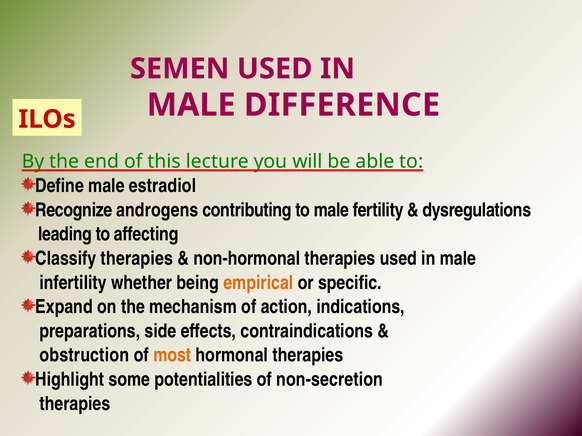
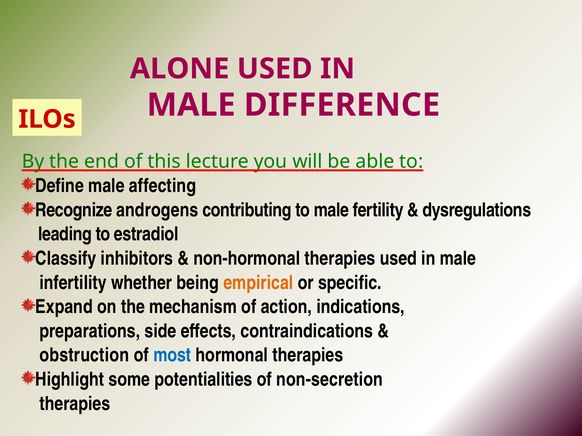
SEMEN: SEMEN -> ALONE
estradiol: estradiol -> affecting
affecting: affecting -> estradiol
Classify therapies: therapies -> inhibitors
most colour: orange -> blue
